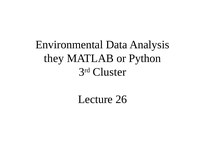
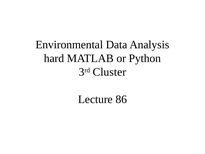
they: they -> hard
26: 26 -> 86
